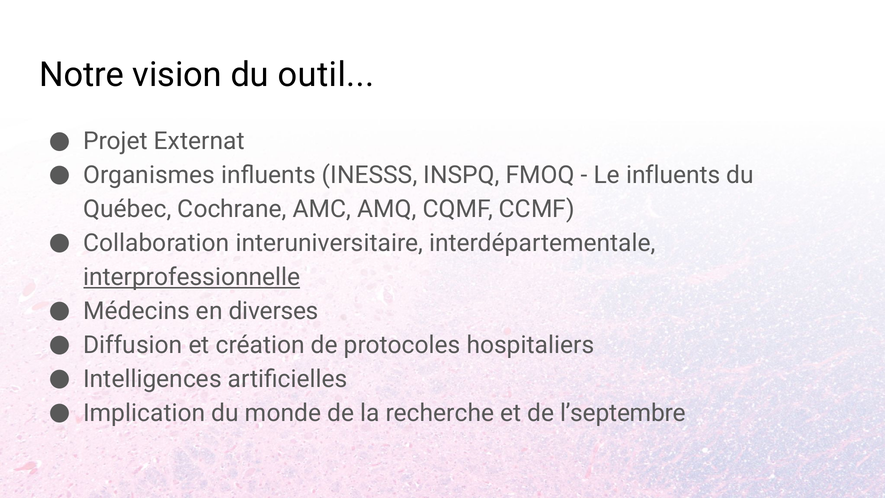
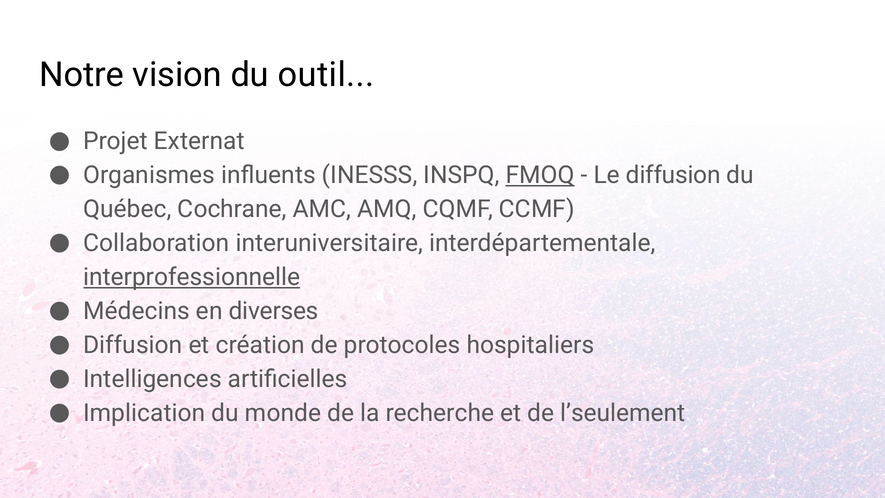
FMOQ underline: none -> present
Le influents: influents -> diffusion
l’septembre: l’septembre -> l’seulement
